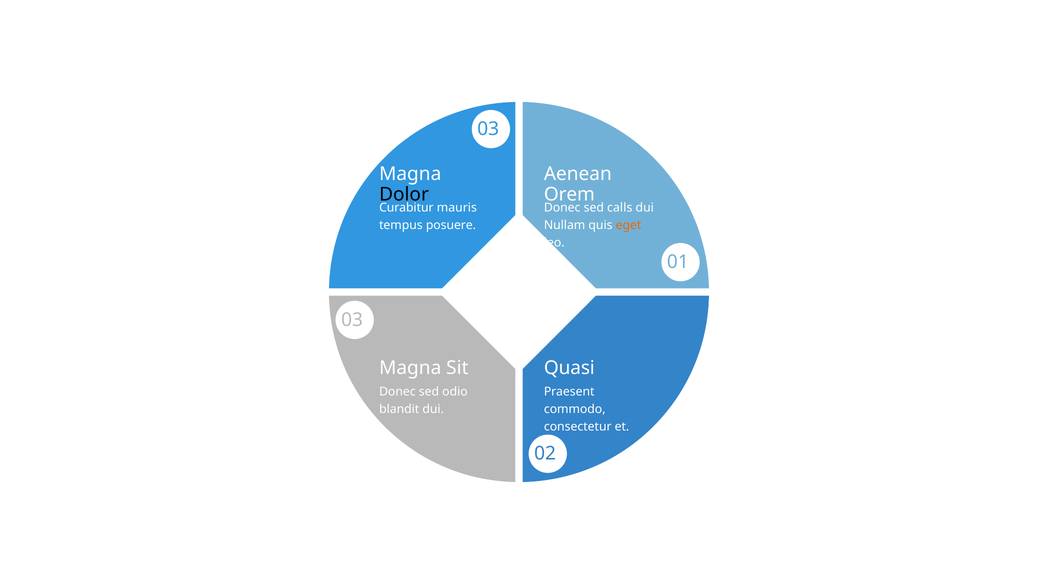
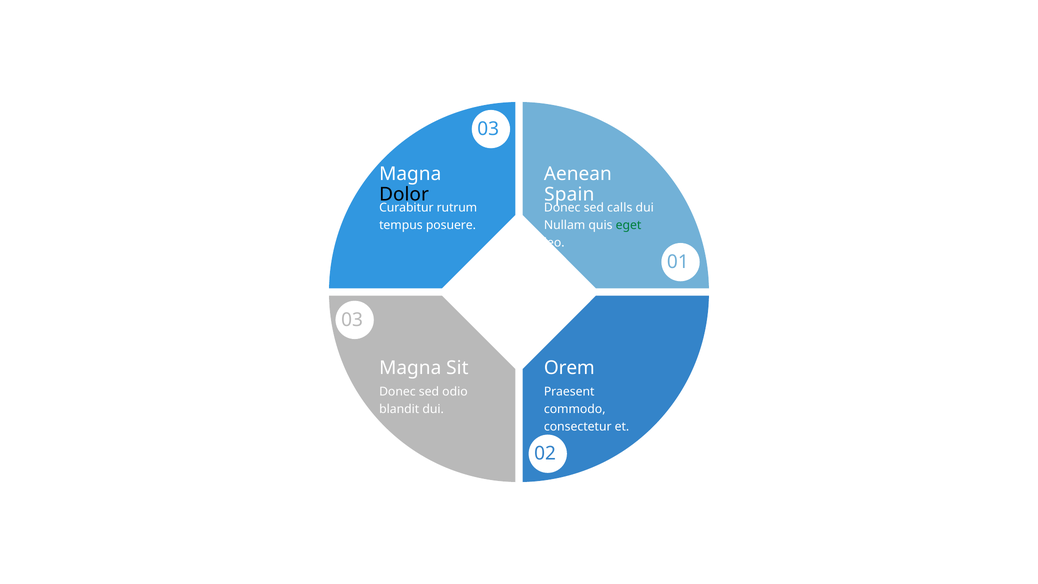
Orem: Orem -> Spain
mauris: mauris -> rutrum
eget colour: orange -> green
Quasi: Quasi -> Orem
